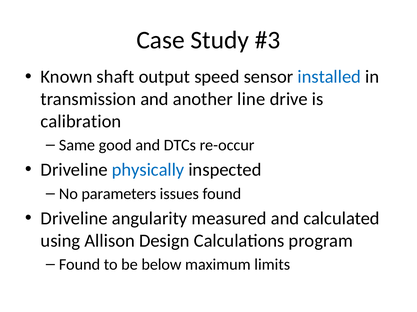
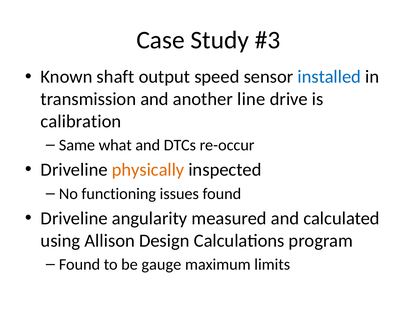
good: good -> what
physically colour: blue -> orange
parameters: parameters -> functioning
below: below -> gauge
